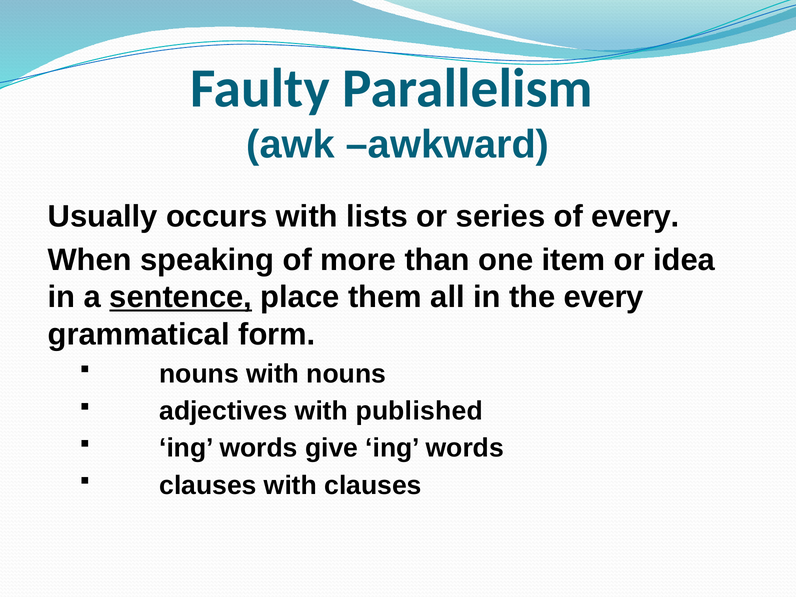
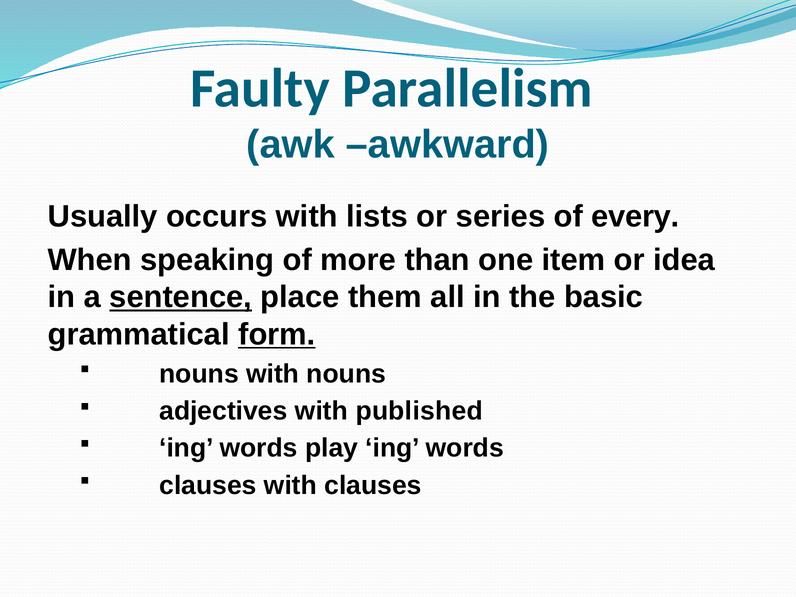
the every: every -> basic
form underline: none -> present
give: give -> play
